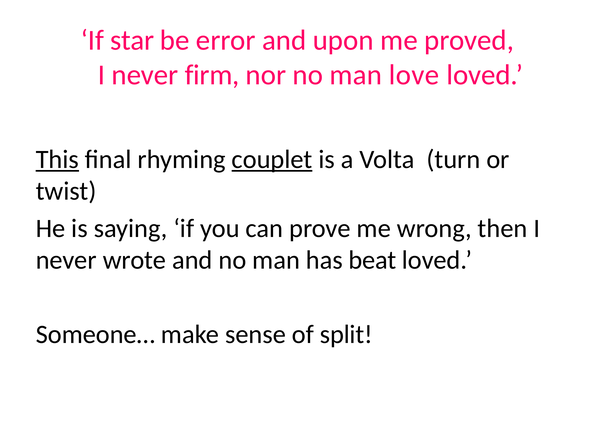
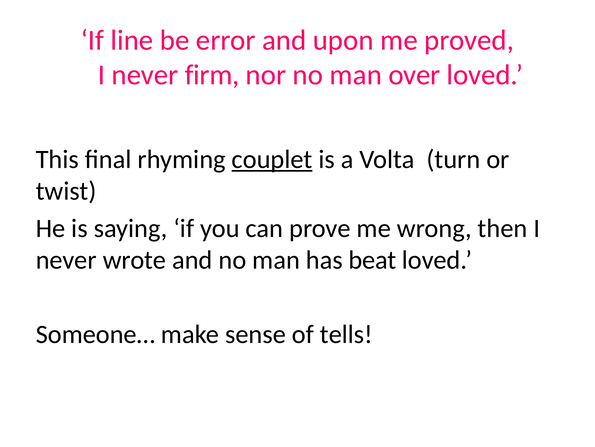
star: star -> line
love: love -> over
This underline: present -> none
split: split -> tells
